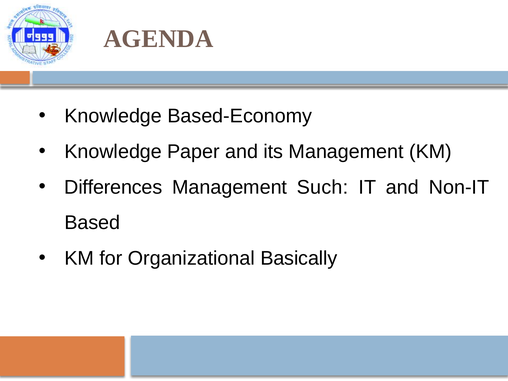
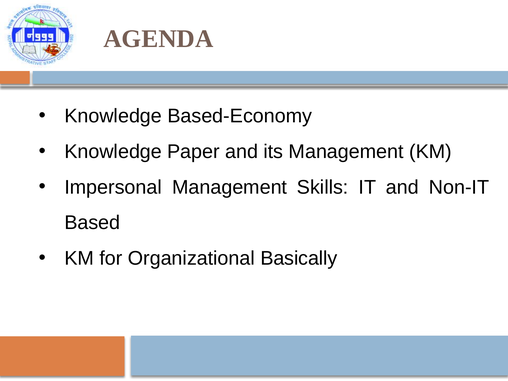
Differences: Differences -> Impersonal
Such: Such -> Skills
